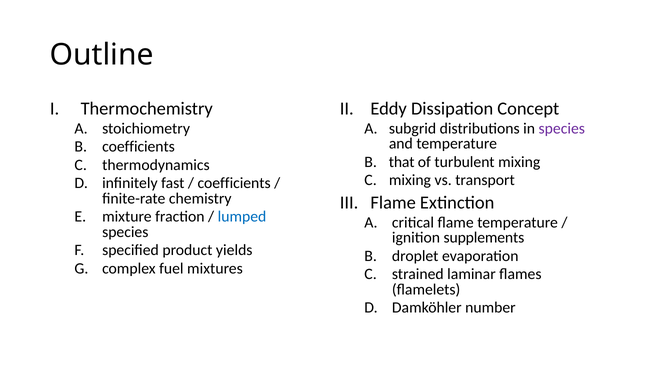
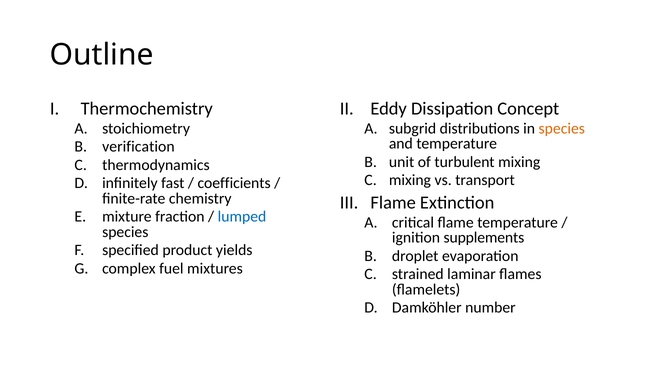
species at (562, 129) colour: purple -> orange
coefficients at (138, 147): coefficients -> verification
that: that -> unit
